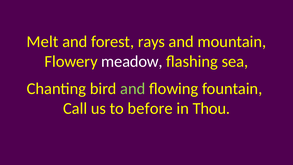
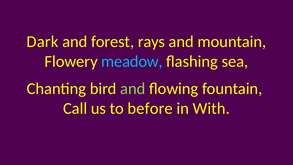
Melt: Melt -> Dark
meadow colour: white -> light blue
Thou: Thou -> With
